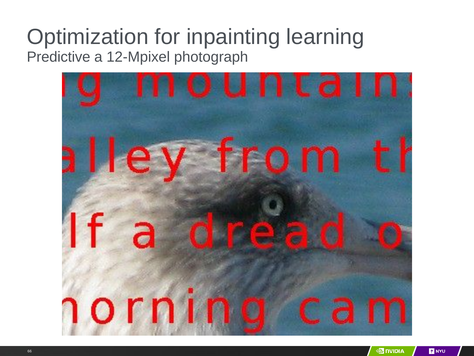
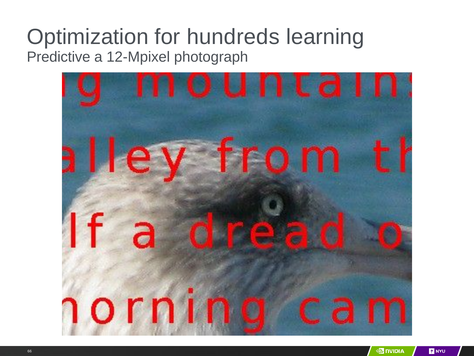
inpainting: inpainting -> hundreds
